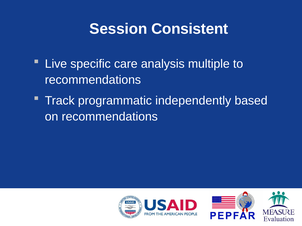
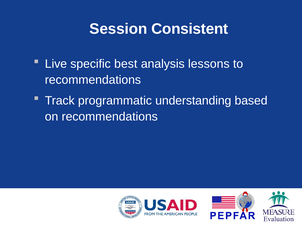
care: care -> best
multiple: multiple -> lessons
independently: independently -> understanding
